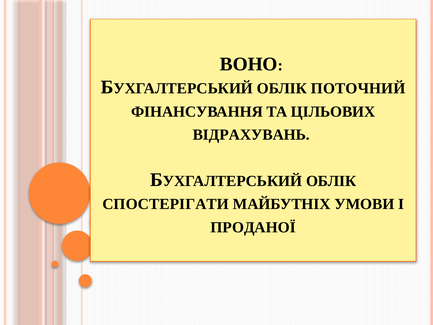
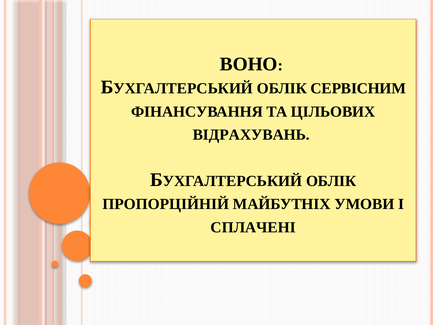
ПОТОЧНИЙ: ПОТОЧНИЙ -> СЕРВІСНИМ
СПОСТЕРІГАТИ: СПОСТЕРІГАТИ -> ПРОПОРЦІЙНІЙ
ПРОДАНОЇ: ПРОДАНОЇ -> СПЛАЧЕНІ
